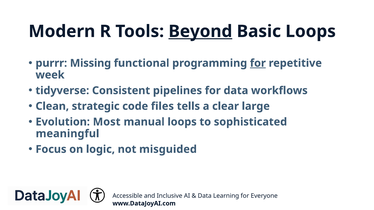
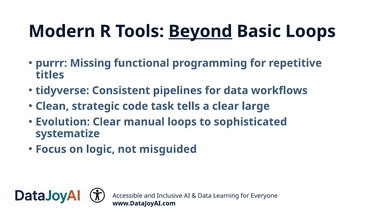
for at (258, 63) underline: present -> none
week: week -> titles
files: files -> task
Evolution Most: Most -> Clear
meaningful: meaningful -> systematize
